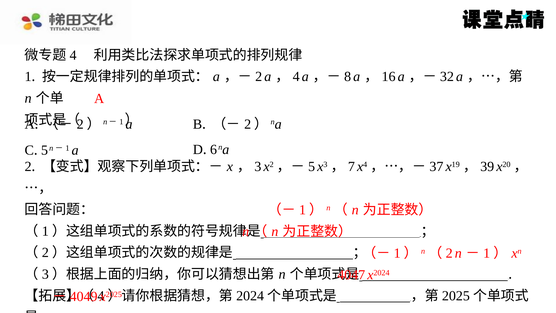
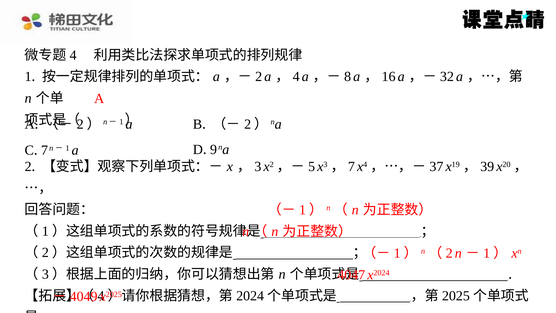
5: 5 -> 7
6: 6 -> 9
